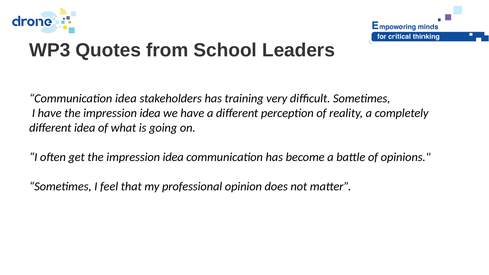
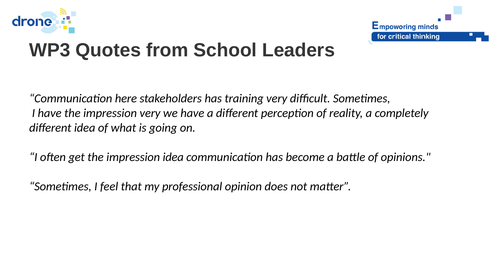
Communication idea: idea -> here
have the impression idea: idea -> very
